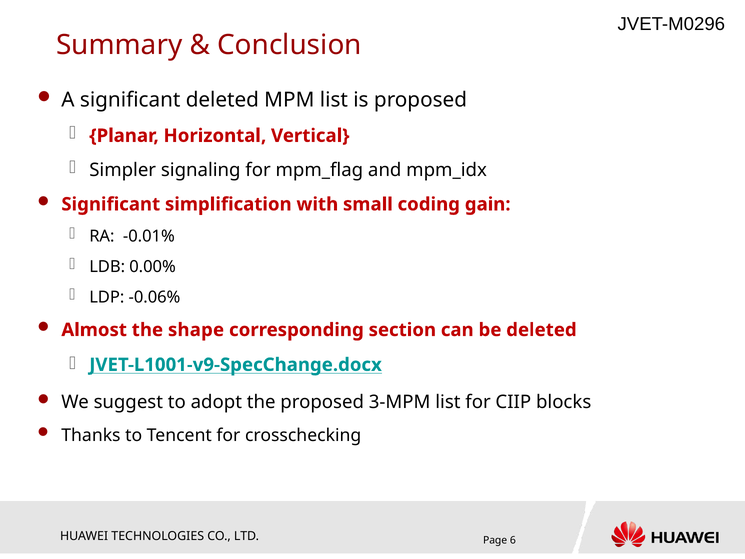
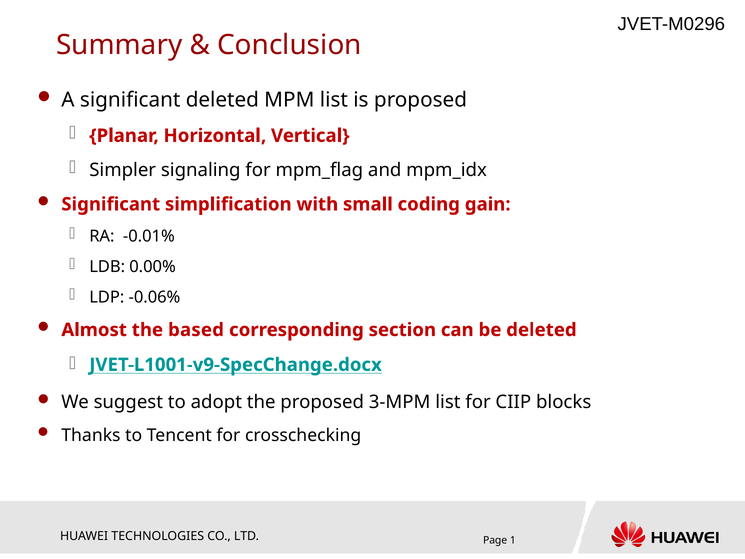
shape: shape -> based
6: 6 -> 1
